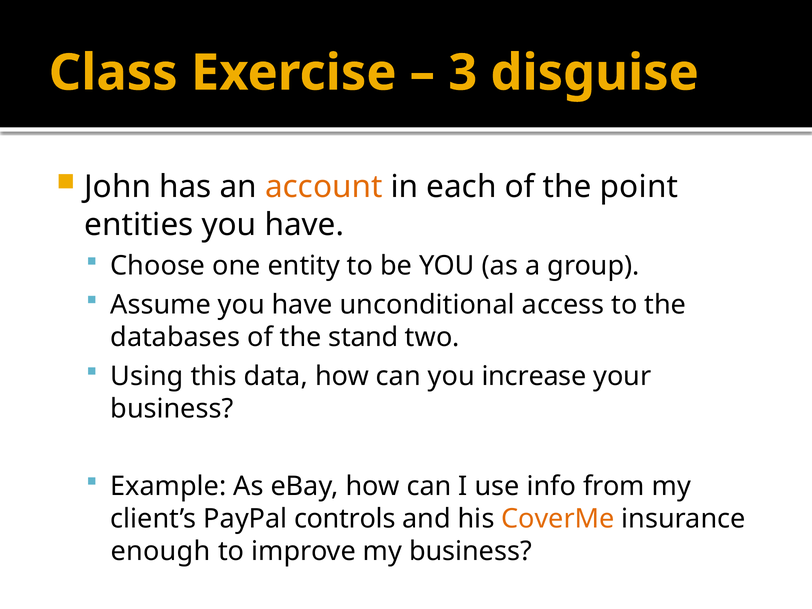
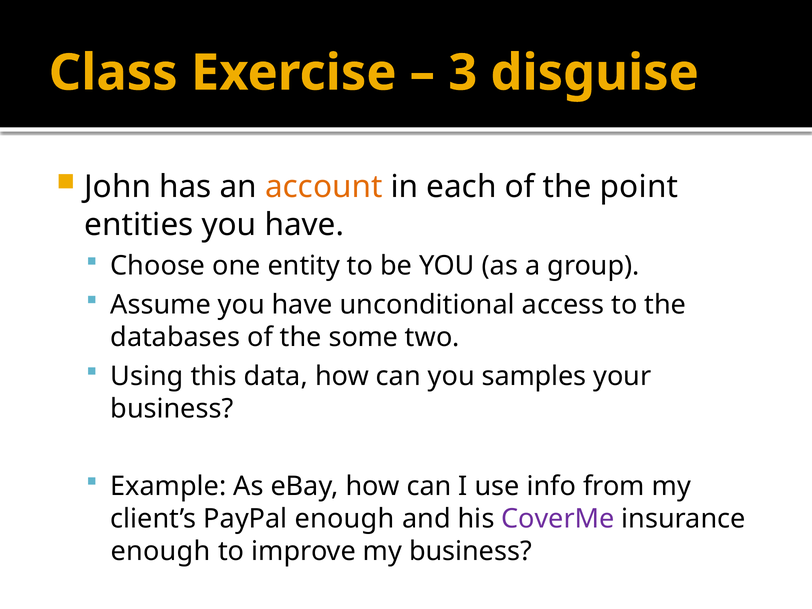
stand: stand -> some
increase: increase -> samples
PayPal controls: controls -> enough
CoverMe colour: orange -> purple
